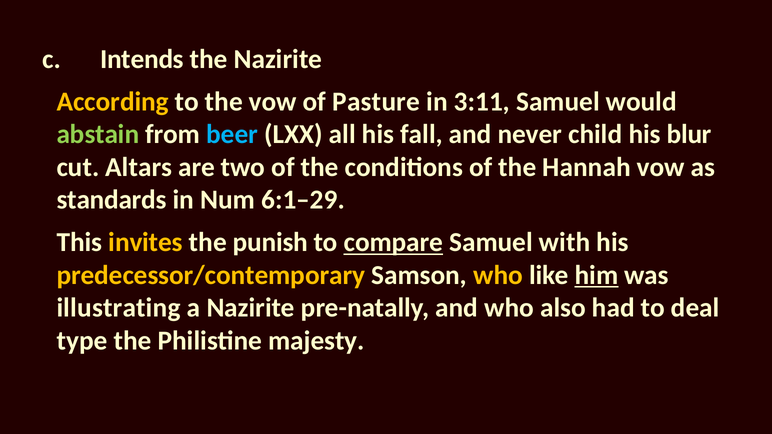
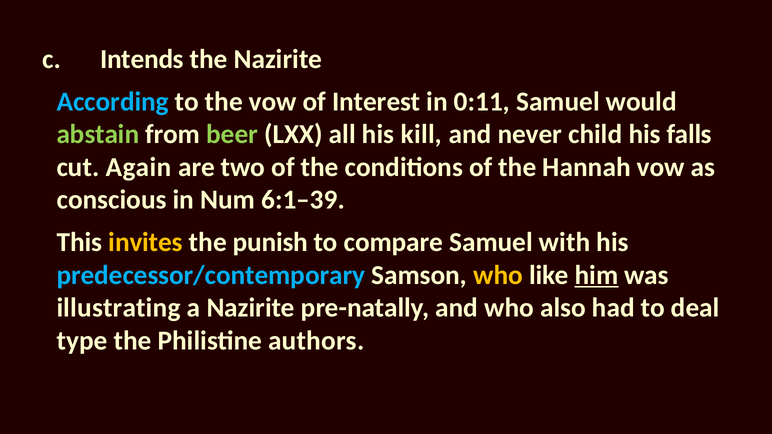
According colour: yellow -> light blue
Pasture: Pasture -> Interest
3:11: 3:11 -> 0:11
beer colour: light blue -> light green
fall: fall -> kill
blur: blur -> falls
Altars: Altars -> Again
standards: standards -> conscious
6:1–29: 6:1–29 -> 6:1–39
compare underline: present -> none
predecessor/contemporary colour: yellow -> light blue
majesty: majesty -> authors
